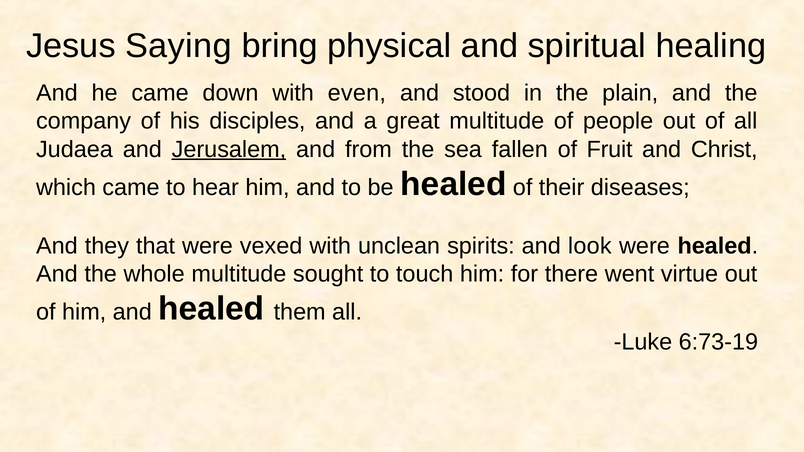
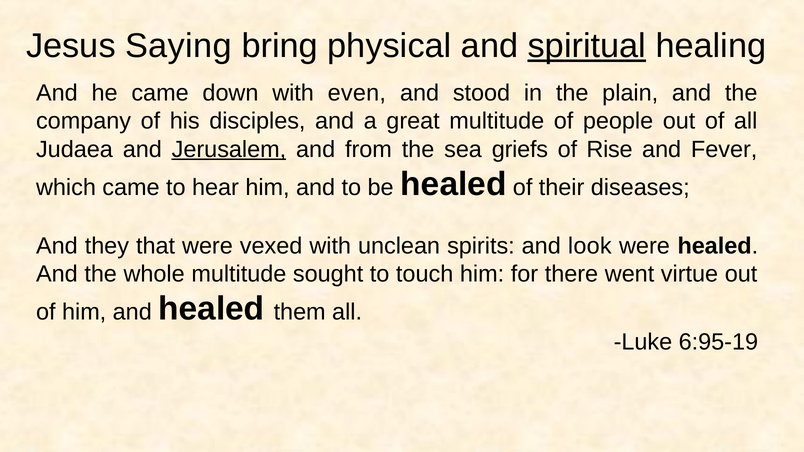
spiritual underline: none -> present
fallen: fallen -> griefs
Fruit: Fruit -> Rise
Christ: Christ -> Fever
6:73-19: 6:73-19 -> 6:95-19
